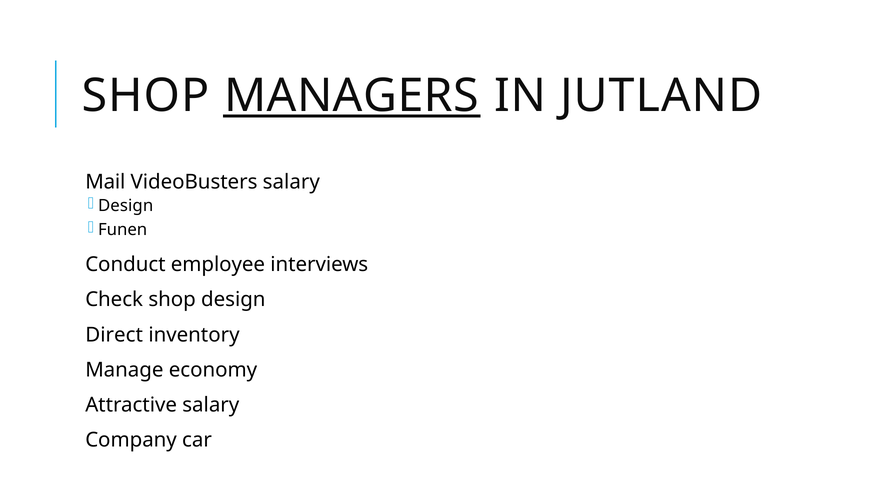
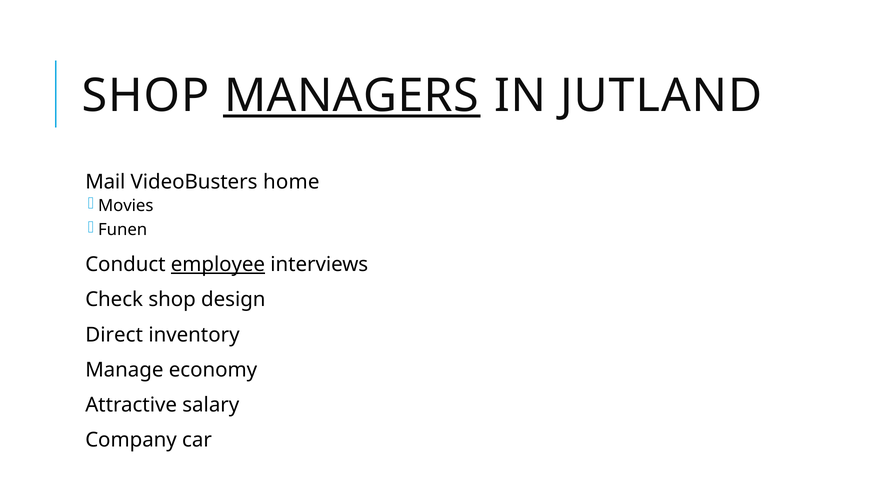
VideoBusters salary: salary -> home
Design at (126, 206): Design -> Movies
employee underline: none -> present
